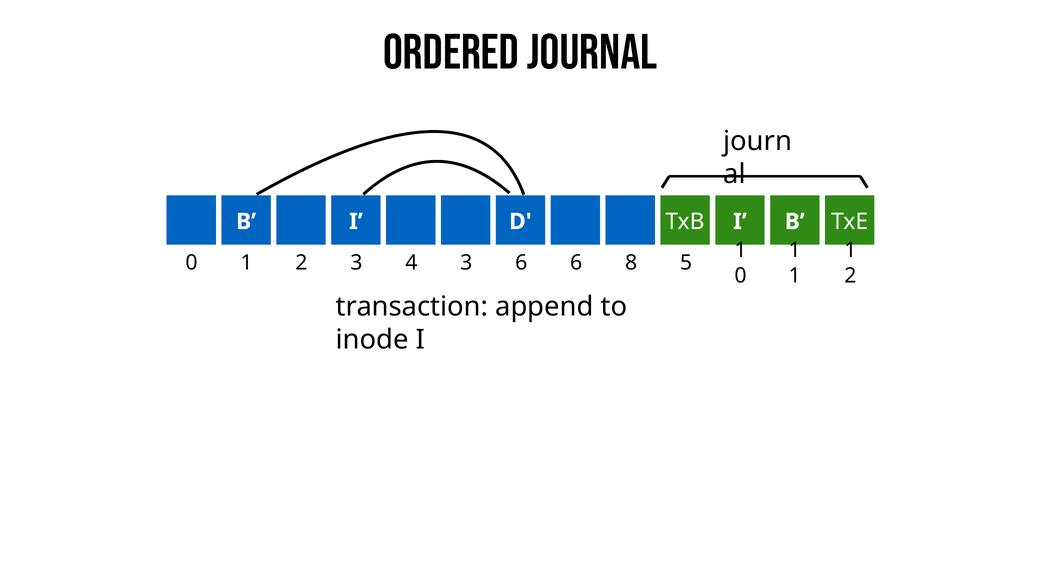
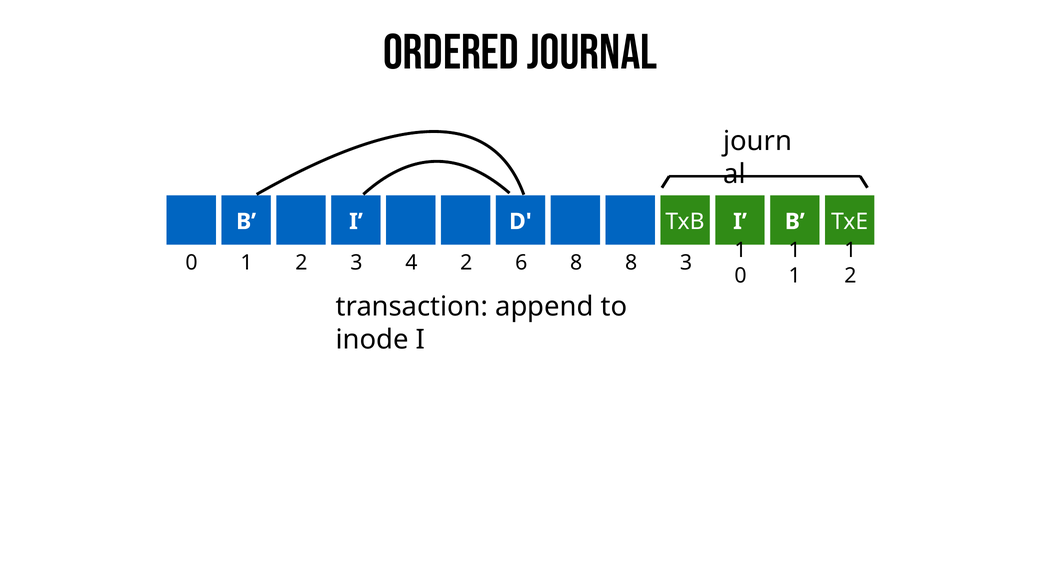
0 3: 3 -> 2
4 6: 6 -> 8
8 5: 5 -> 3
